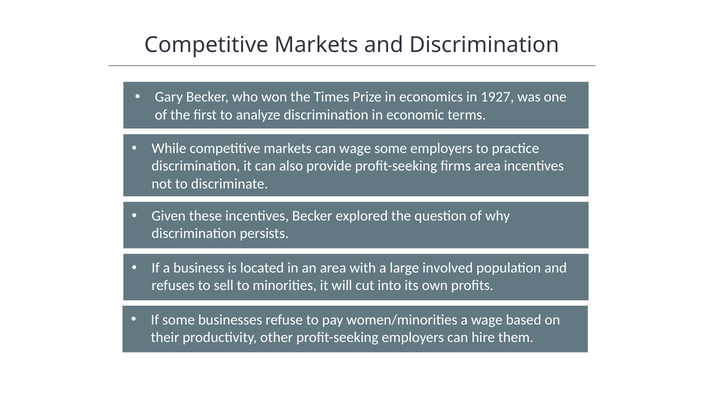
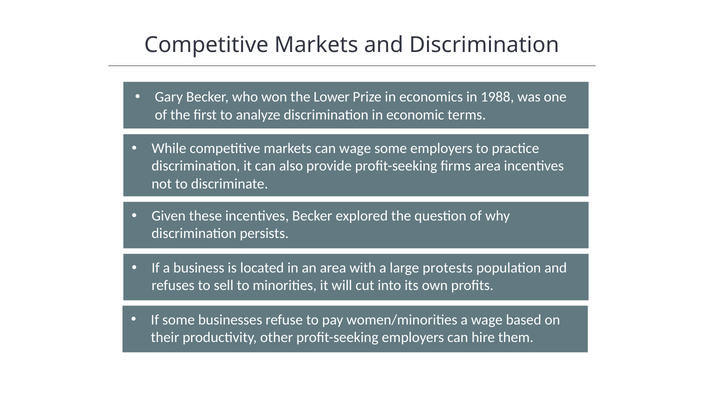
Times: Times -> Lower
1927: 1927 -> 1988
involved: involved -> protests
